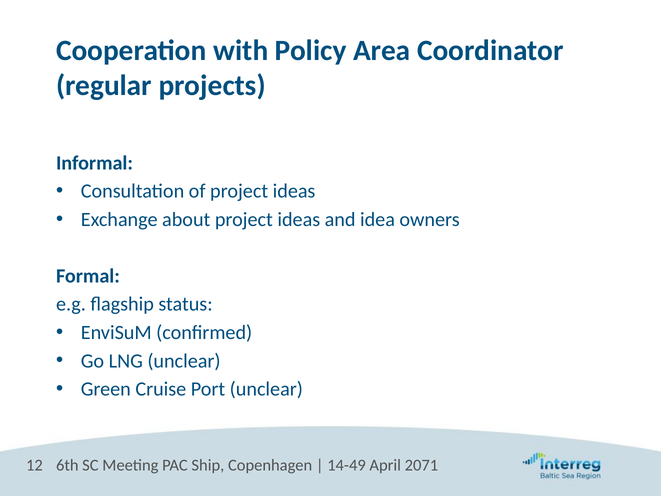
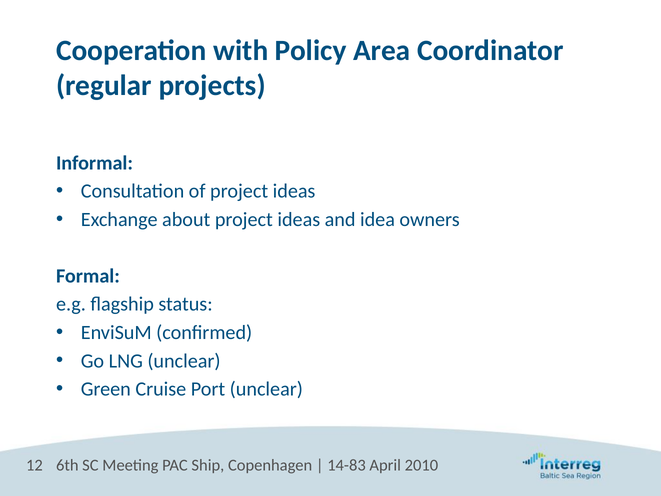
14-49: 14-49 -> 14-83
2071: 2071 -> 2010
